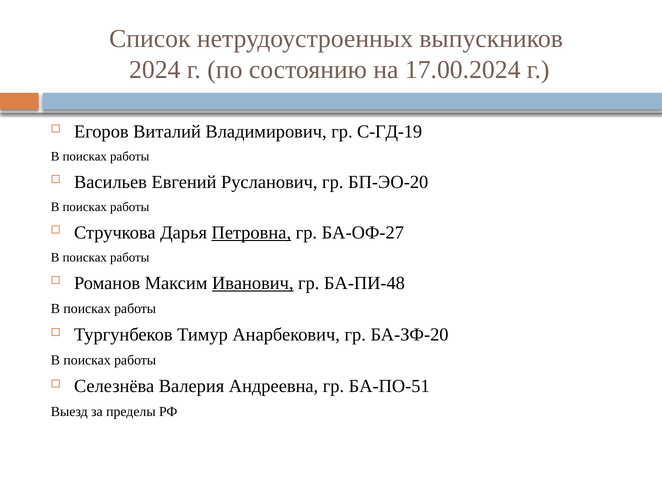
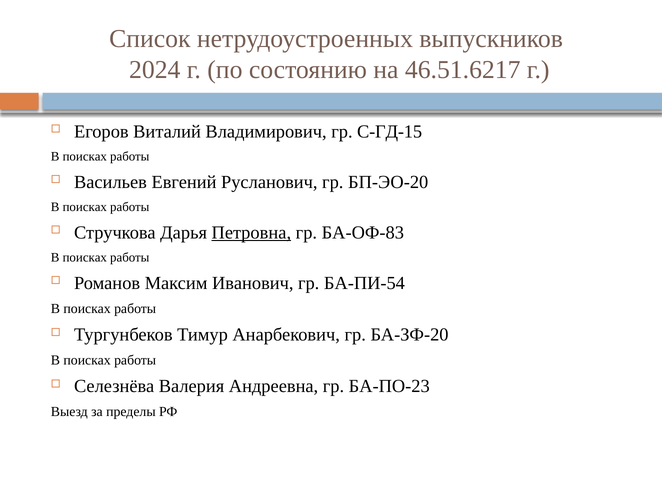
17.00.2024: 17.00.2024 -> 46.51.6217
С-ГД-19: С-ГД-19 -> С-ГД-15
БА-ОФ-27: БА-ОФ-27 -> БА-ОФ-83
Иванович underline: present -> none
БА-ПИ-48: БА-ПИ-48 -> БА-ПИ-54
БА-ПО-51: БА-ПО-51 -> БА-ПО-23
